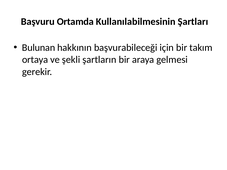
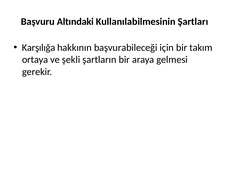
Ortamda: Ortamda -> Altındaki
Bulunan: Bulunan -> Karşılığa
